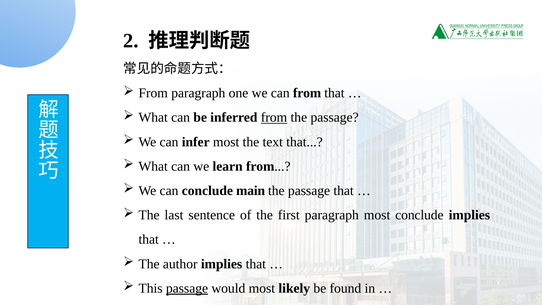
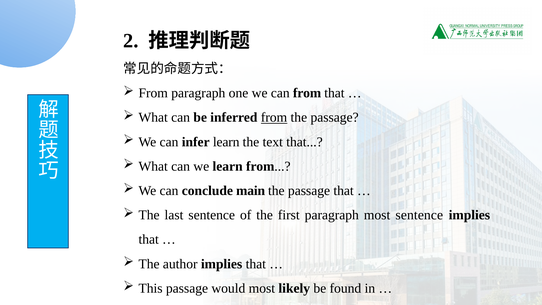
infer most: most -> learn
most conclude: conclude -> sentence
passage at (187, 288) underline: present -> none
